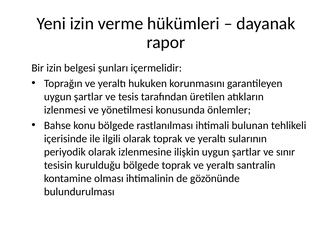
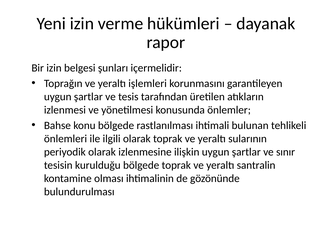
hukuken: hukuken -> işlemleri
içerisinde: içerisinde -> önlemleri
